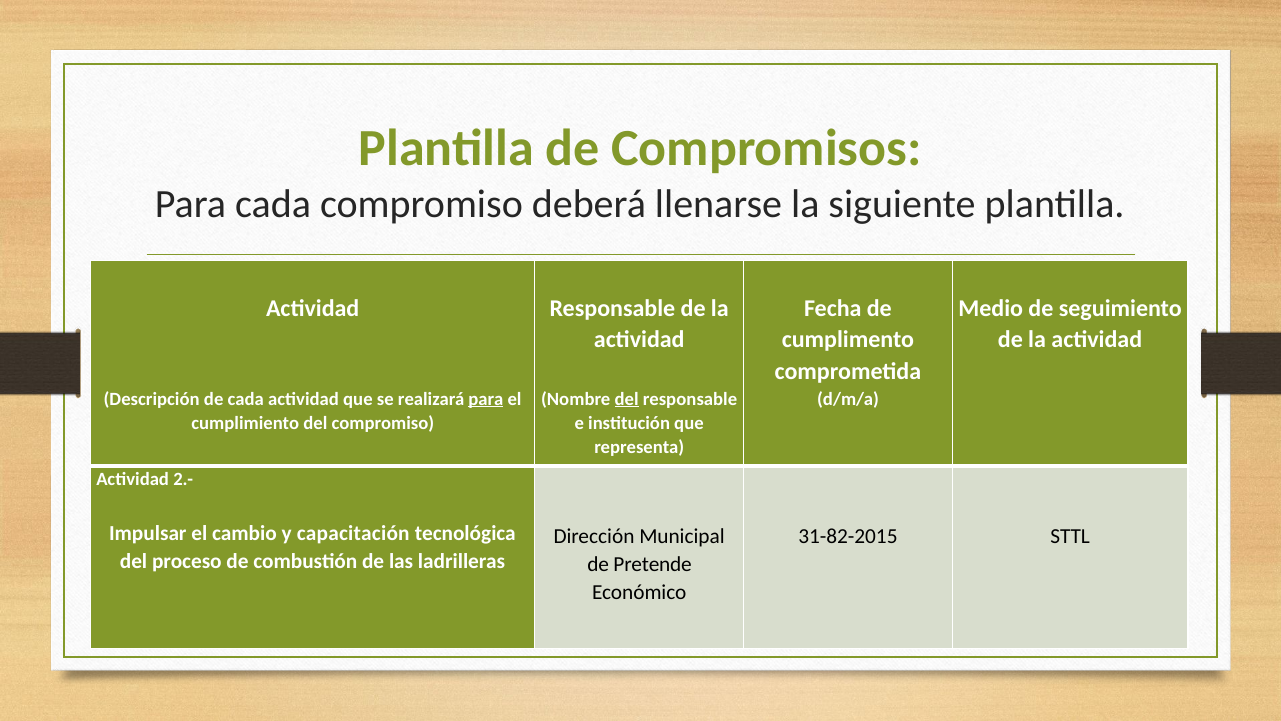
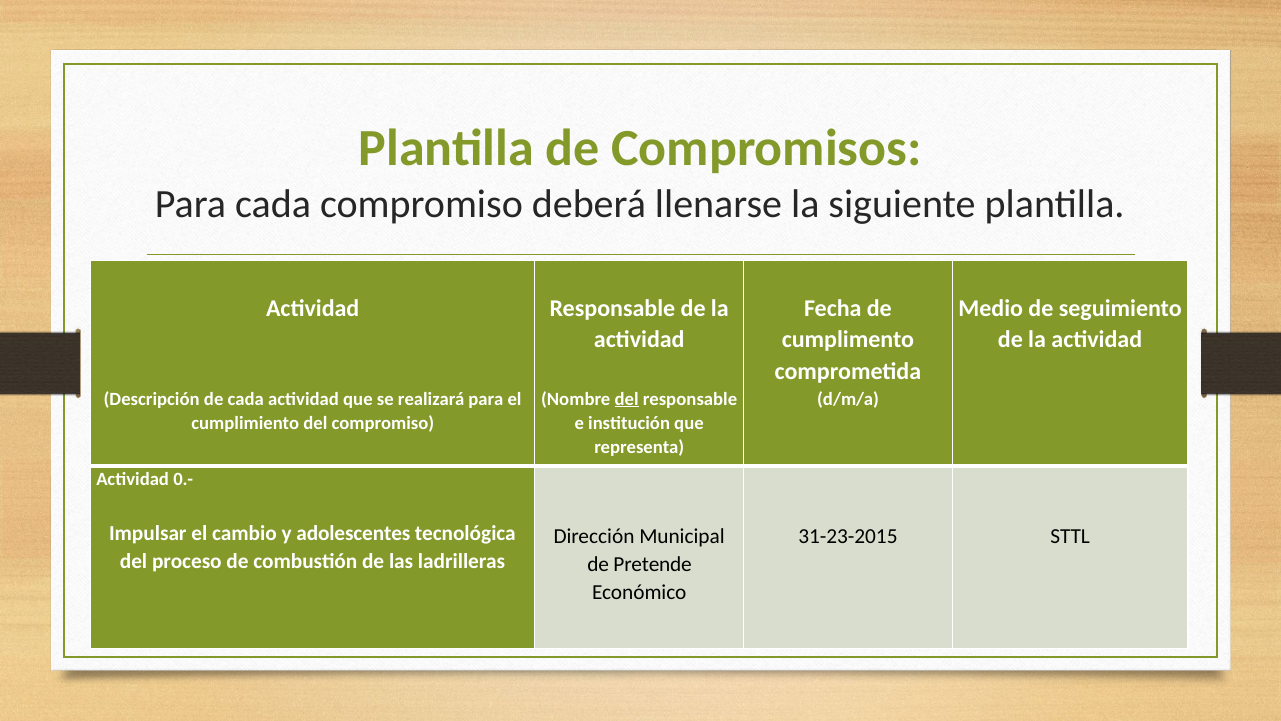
para at (486, 399) underline: present -> none
2.-: 2.- -> 0.-
capacitación: capacitación -> adolescentes
31-82-2015: 31-82-2015 -> 31-23-2015
